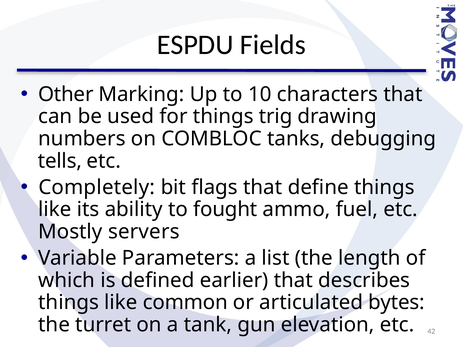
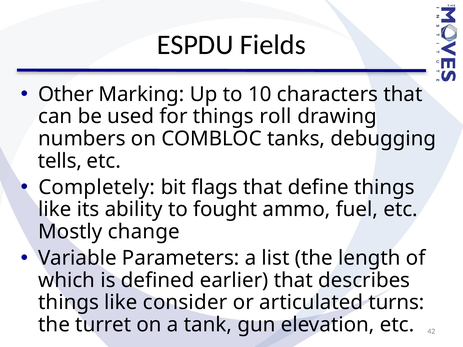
trig: trig -> roll
servers: servers -> change
common: common -> consider
bytes: bytes -> turns
